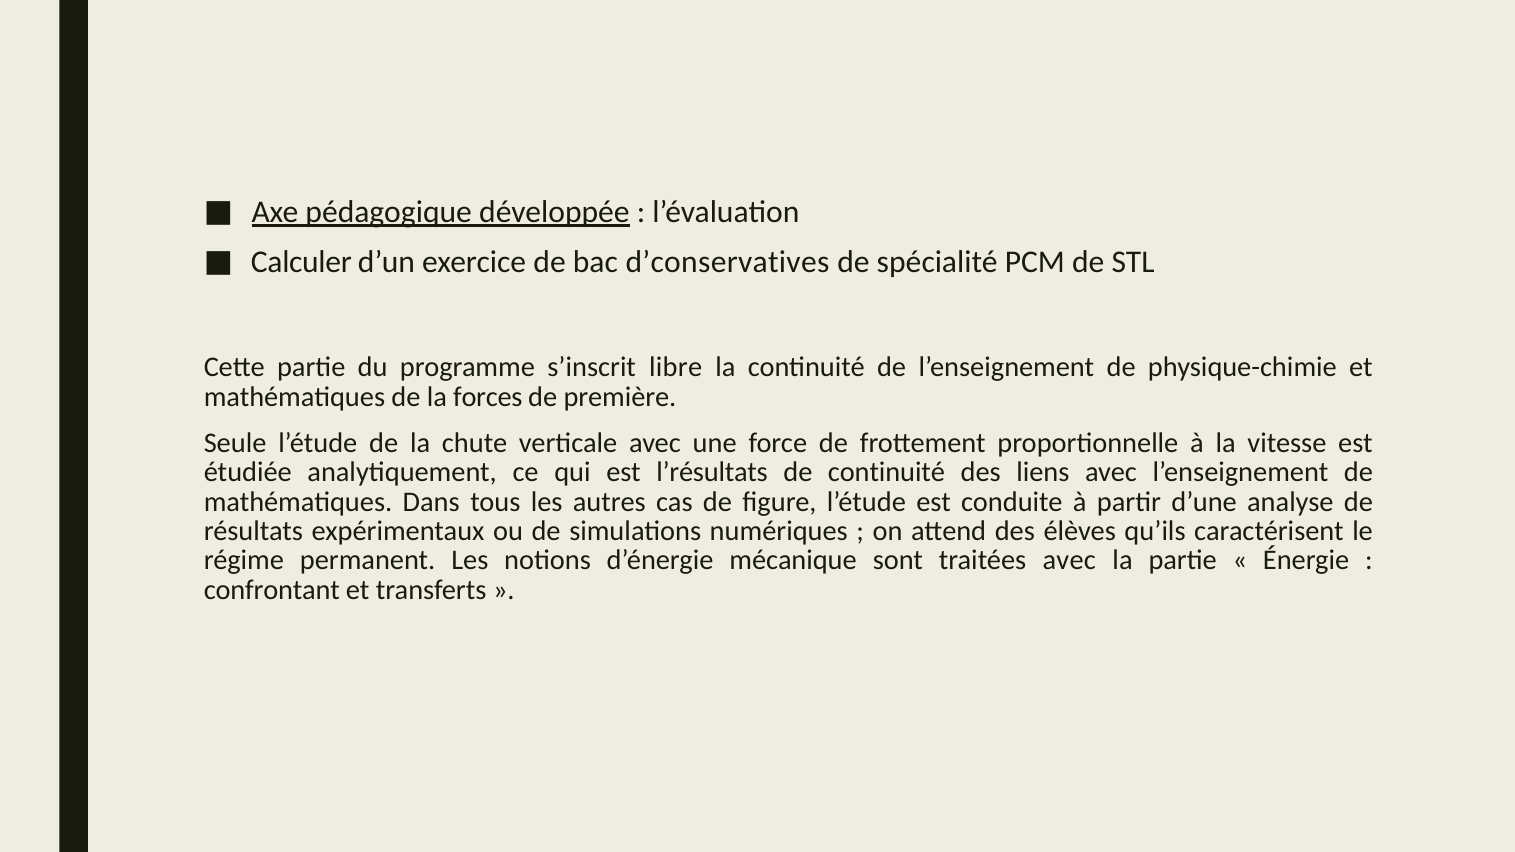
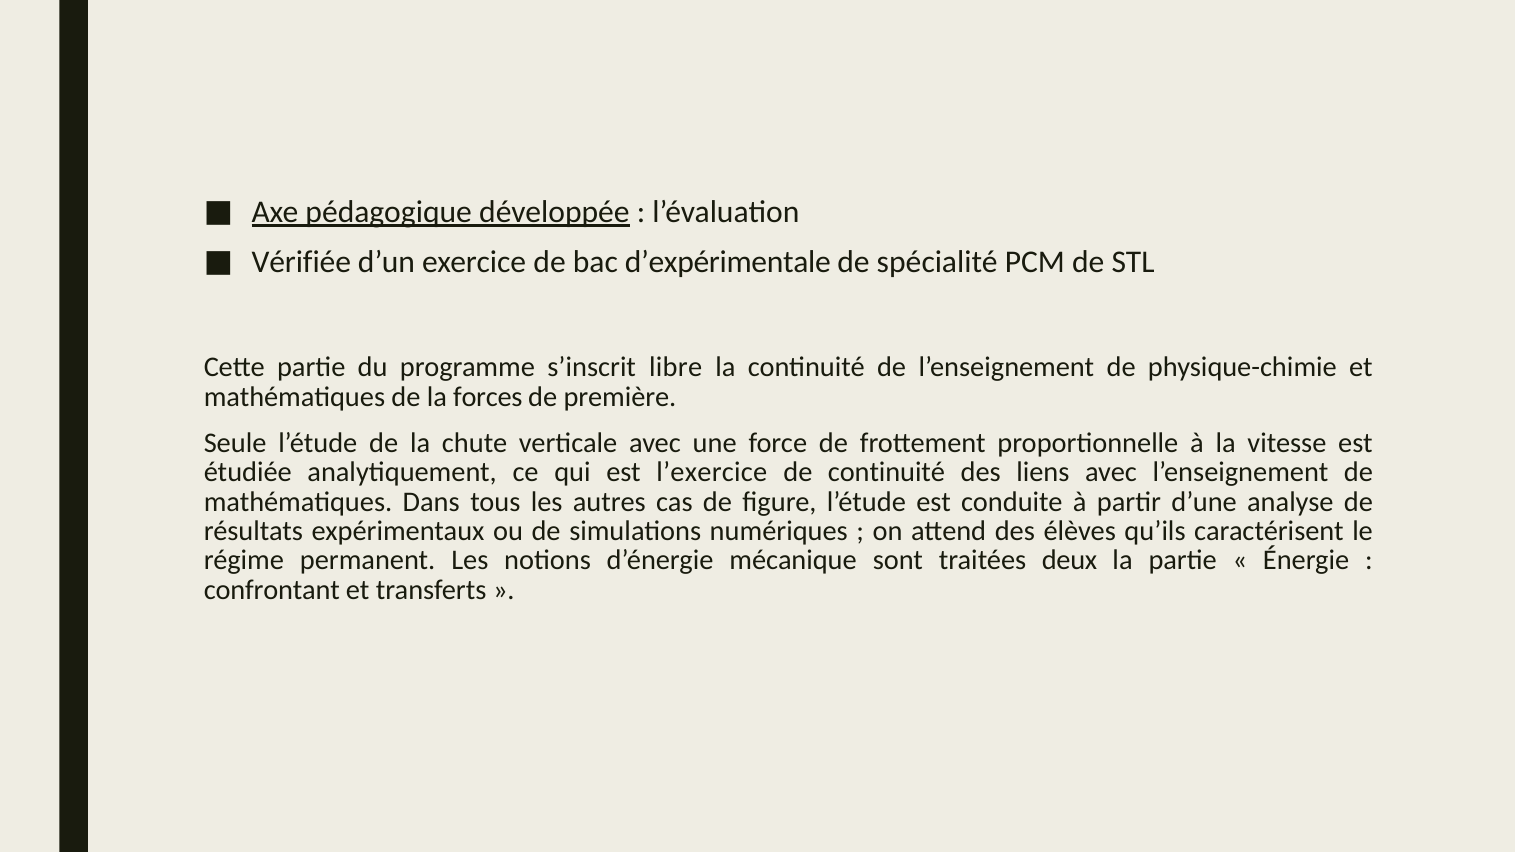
Calculer: Calculer -> Vérifiée
d’conservatives: d’conservatives -> d’expérimentale
l’résultats: l’résultats -> l’exercice
traitées avec: avec -> deux
